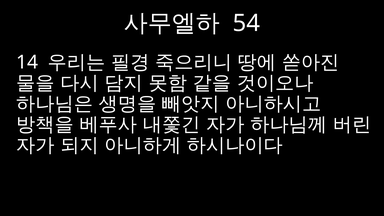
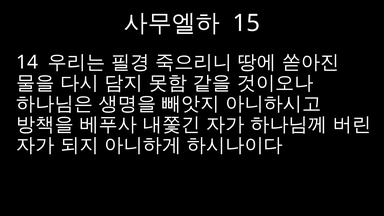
54: 54 -> 15
